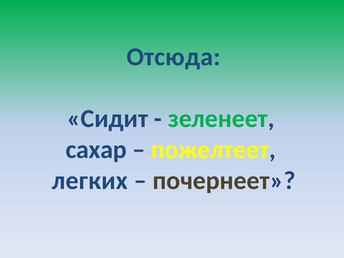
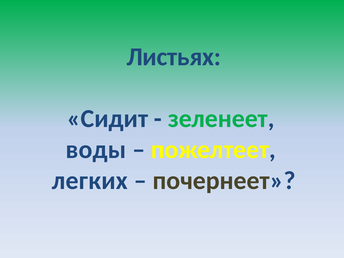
Отсюда: Отсюда -> Листьях
сахар: сахар -> воды
